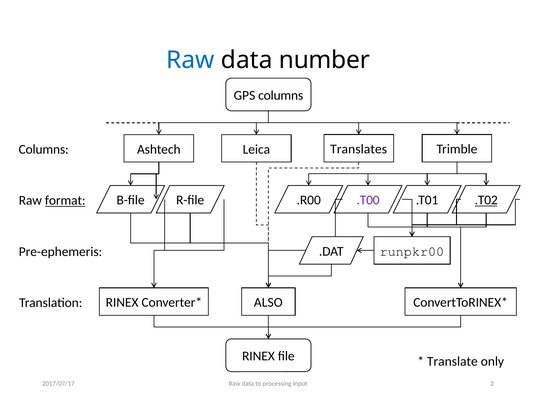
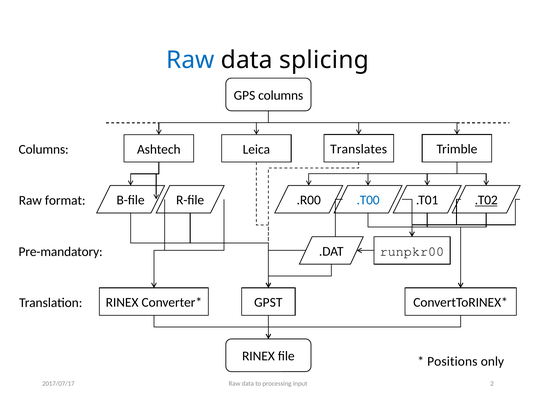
number: number -> splicing
.T00 colour: purple -> blue
format underline: present -> none
Pre-ephemeris: Pre-ephemeris -> Pre-mandatory
ALSO: ALSO -> GPST
Translate: Translate -> Positions
